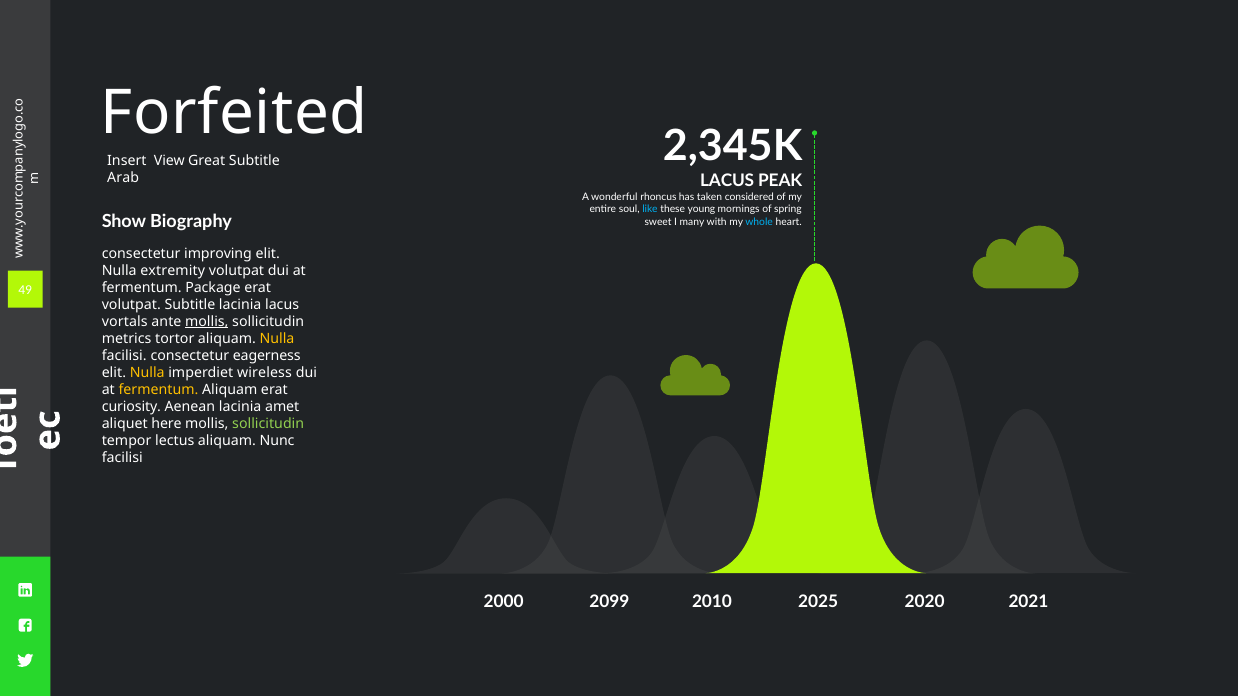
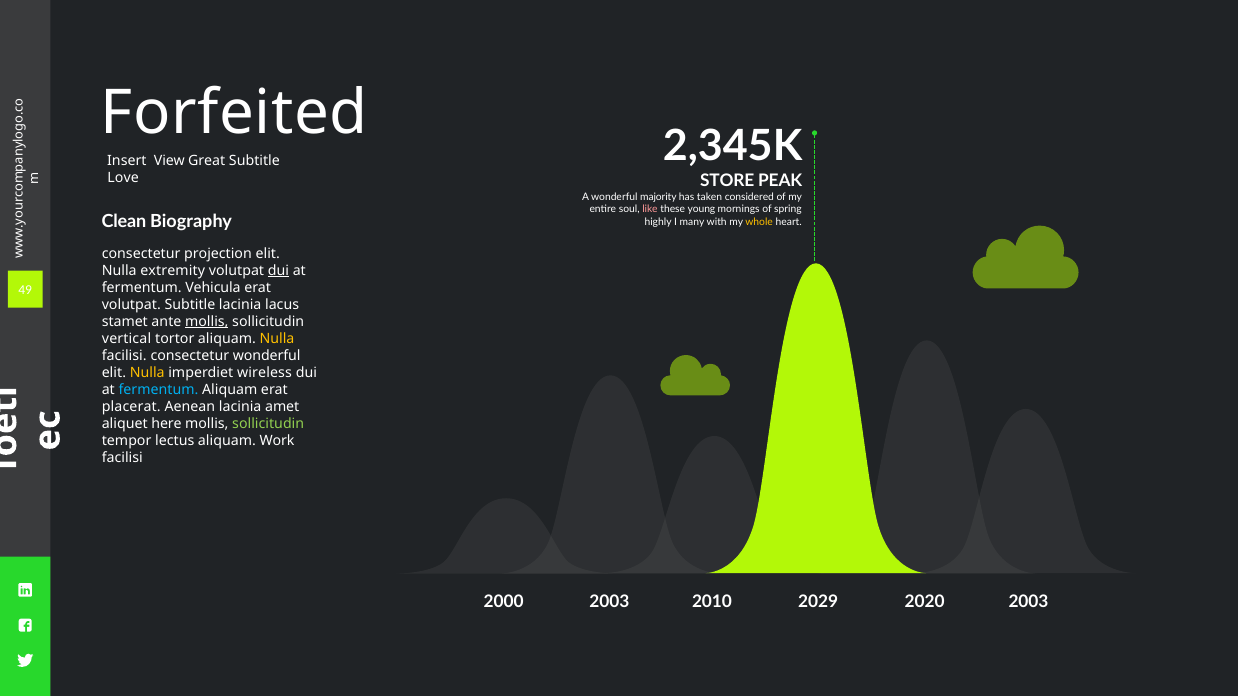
Arab: Arab -> Love
LACUS at (727, 181): LACUS -> STORE
rhoncus: rhoncus -> majority
like colour: light blue -> pink
Show: Show -> Clean
sweet: sweet -> highly
whole colour: light blue -> yellow
improving: improving -> projection
dui at (279, 271) underline: none -> present
Package: Package -> Vehicula
vortals: vortals -> stamet
metrics: metrics -> vertical
consectetur eagerness: eagerness -> wonderful
fermentum at (159, 390) colour: yellow -> light blue
curiosity: curiosity -> placerat
Nunc: Nunc -> Work
2000 2099: 2099 -> 2003
2025: 2025 -> 2029
2020 2021: 2021 -> 2003
